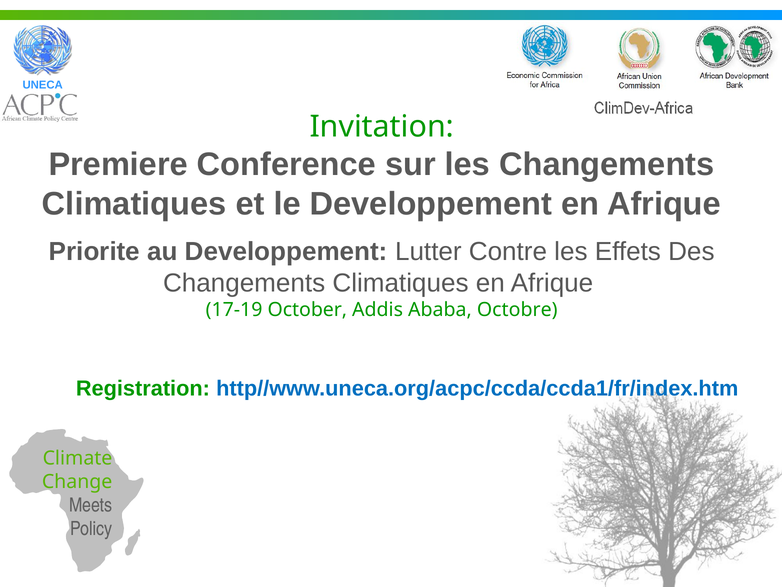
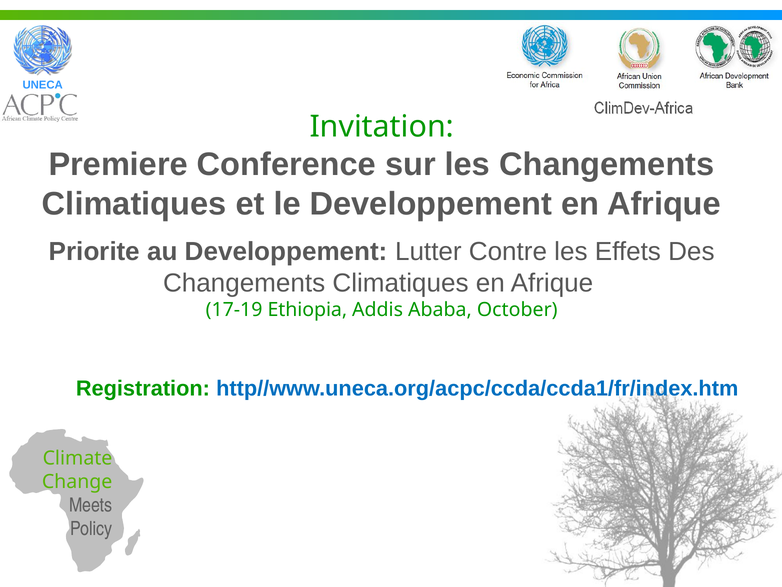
October: October -> Ethiopia
Octobre: Octobre -> October
